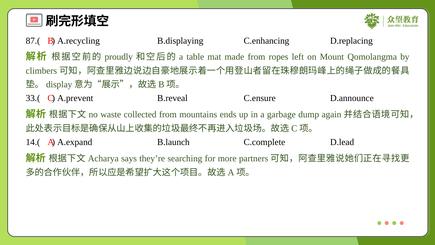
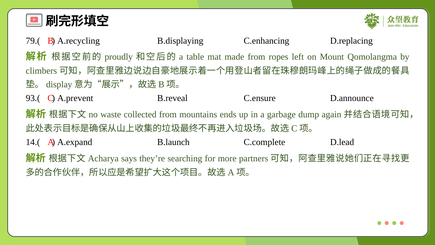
87.(: 87.( -> 79.(
33.(: 33.( -> 93.(
